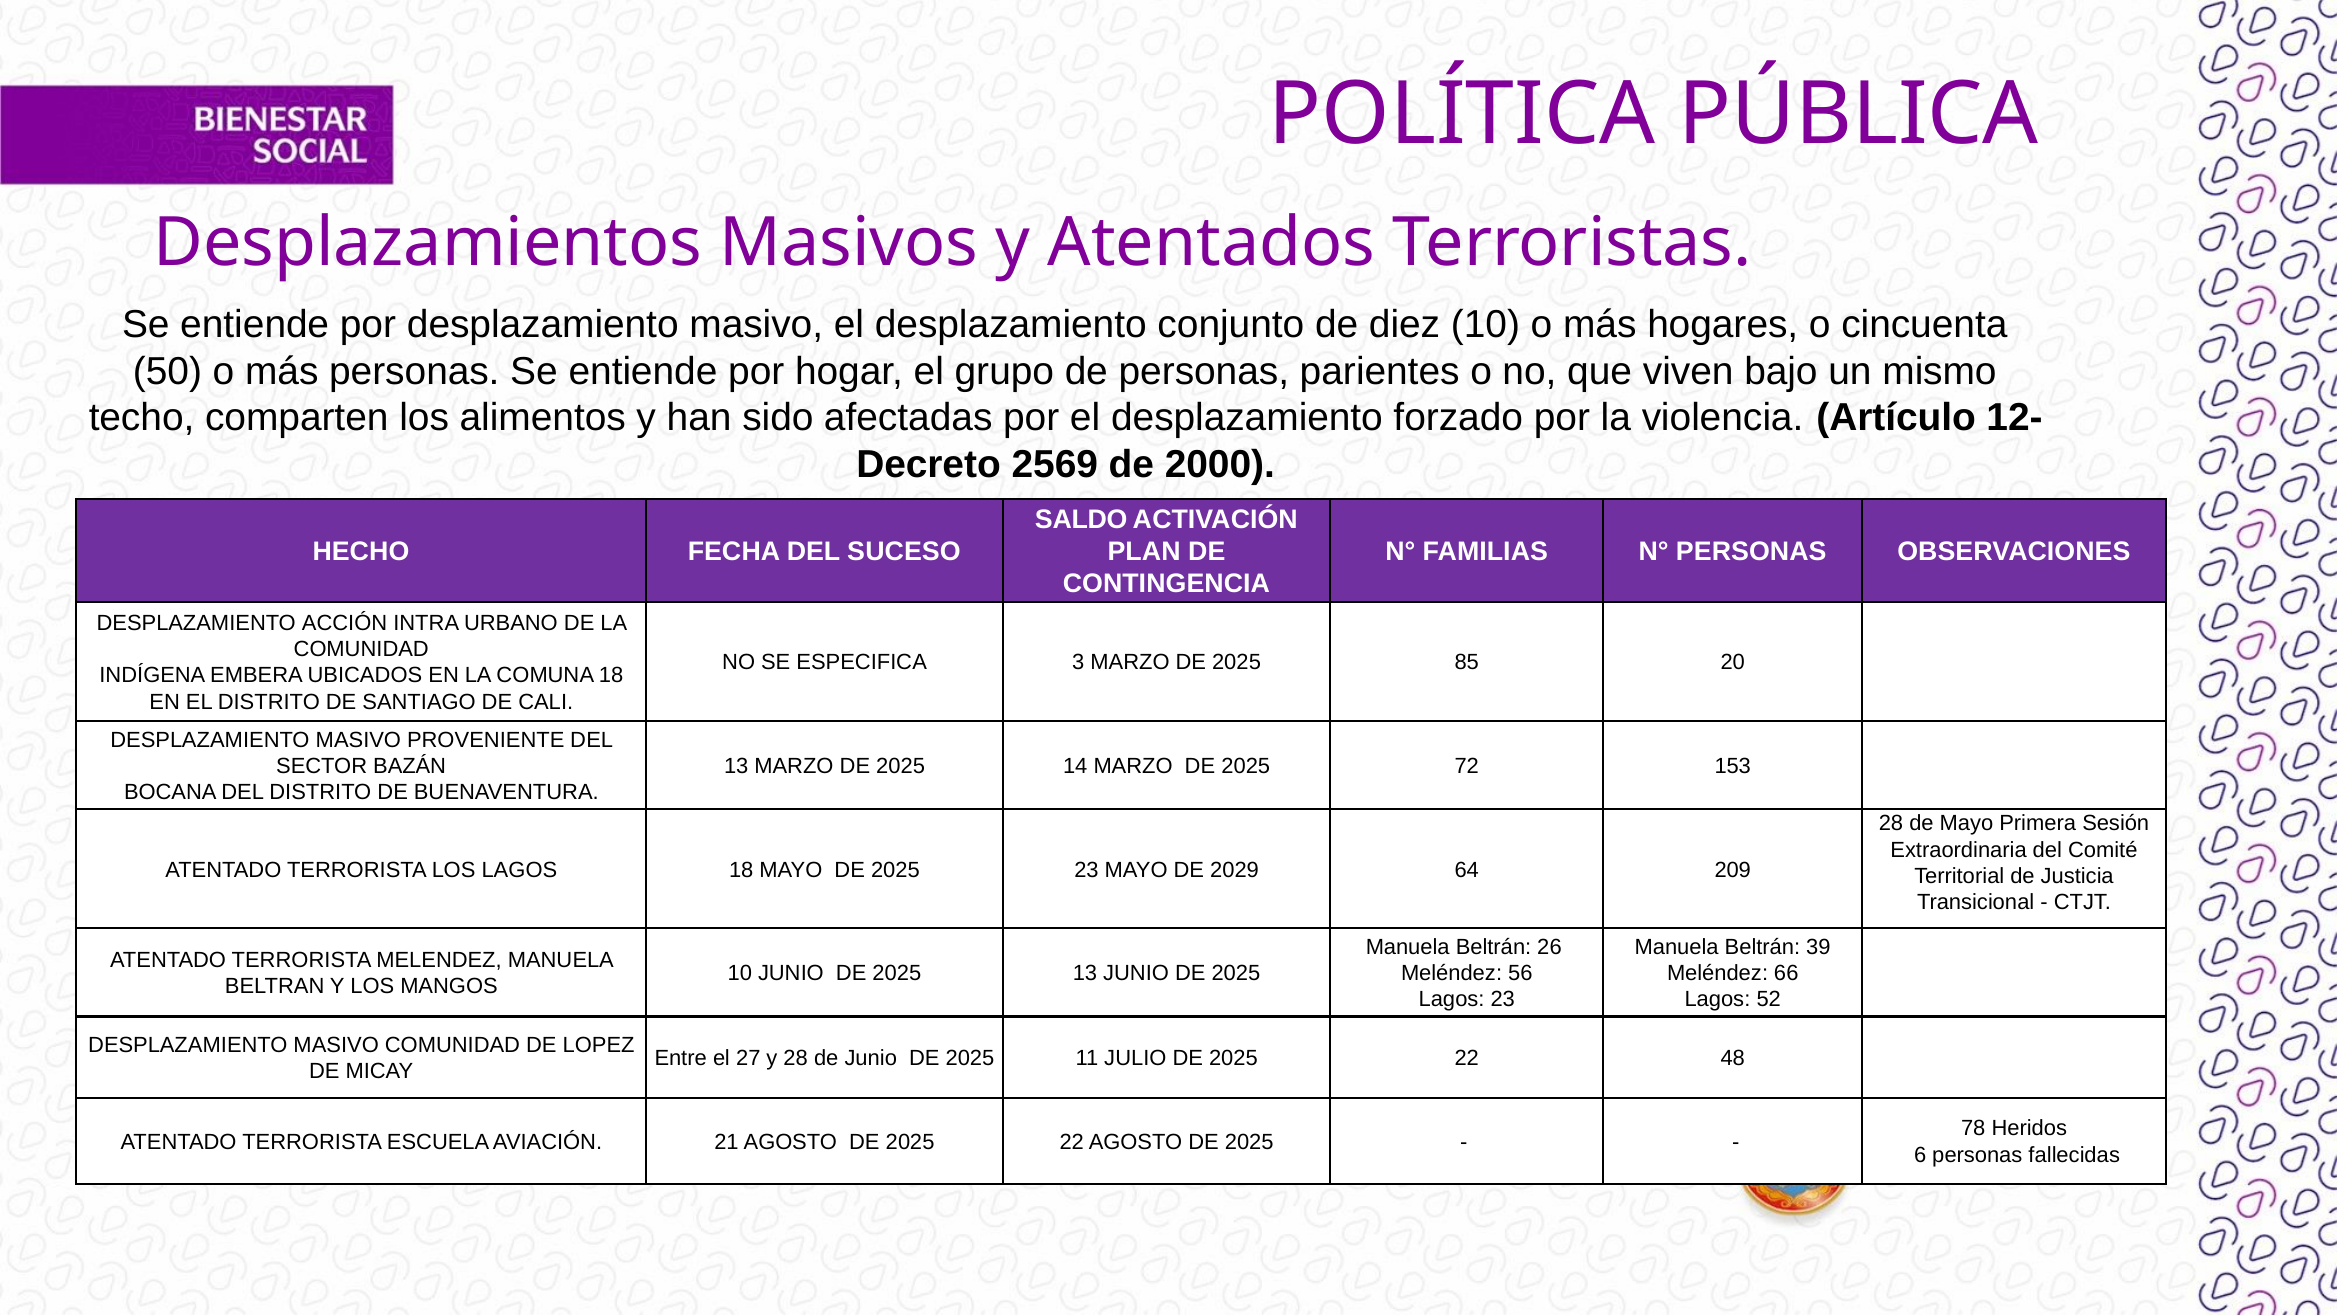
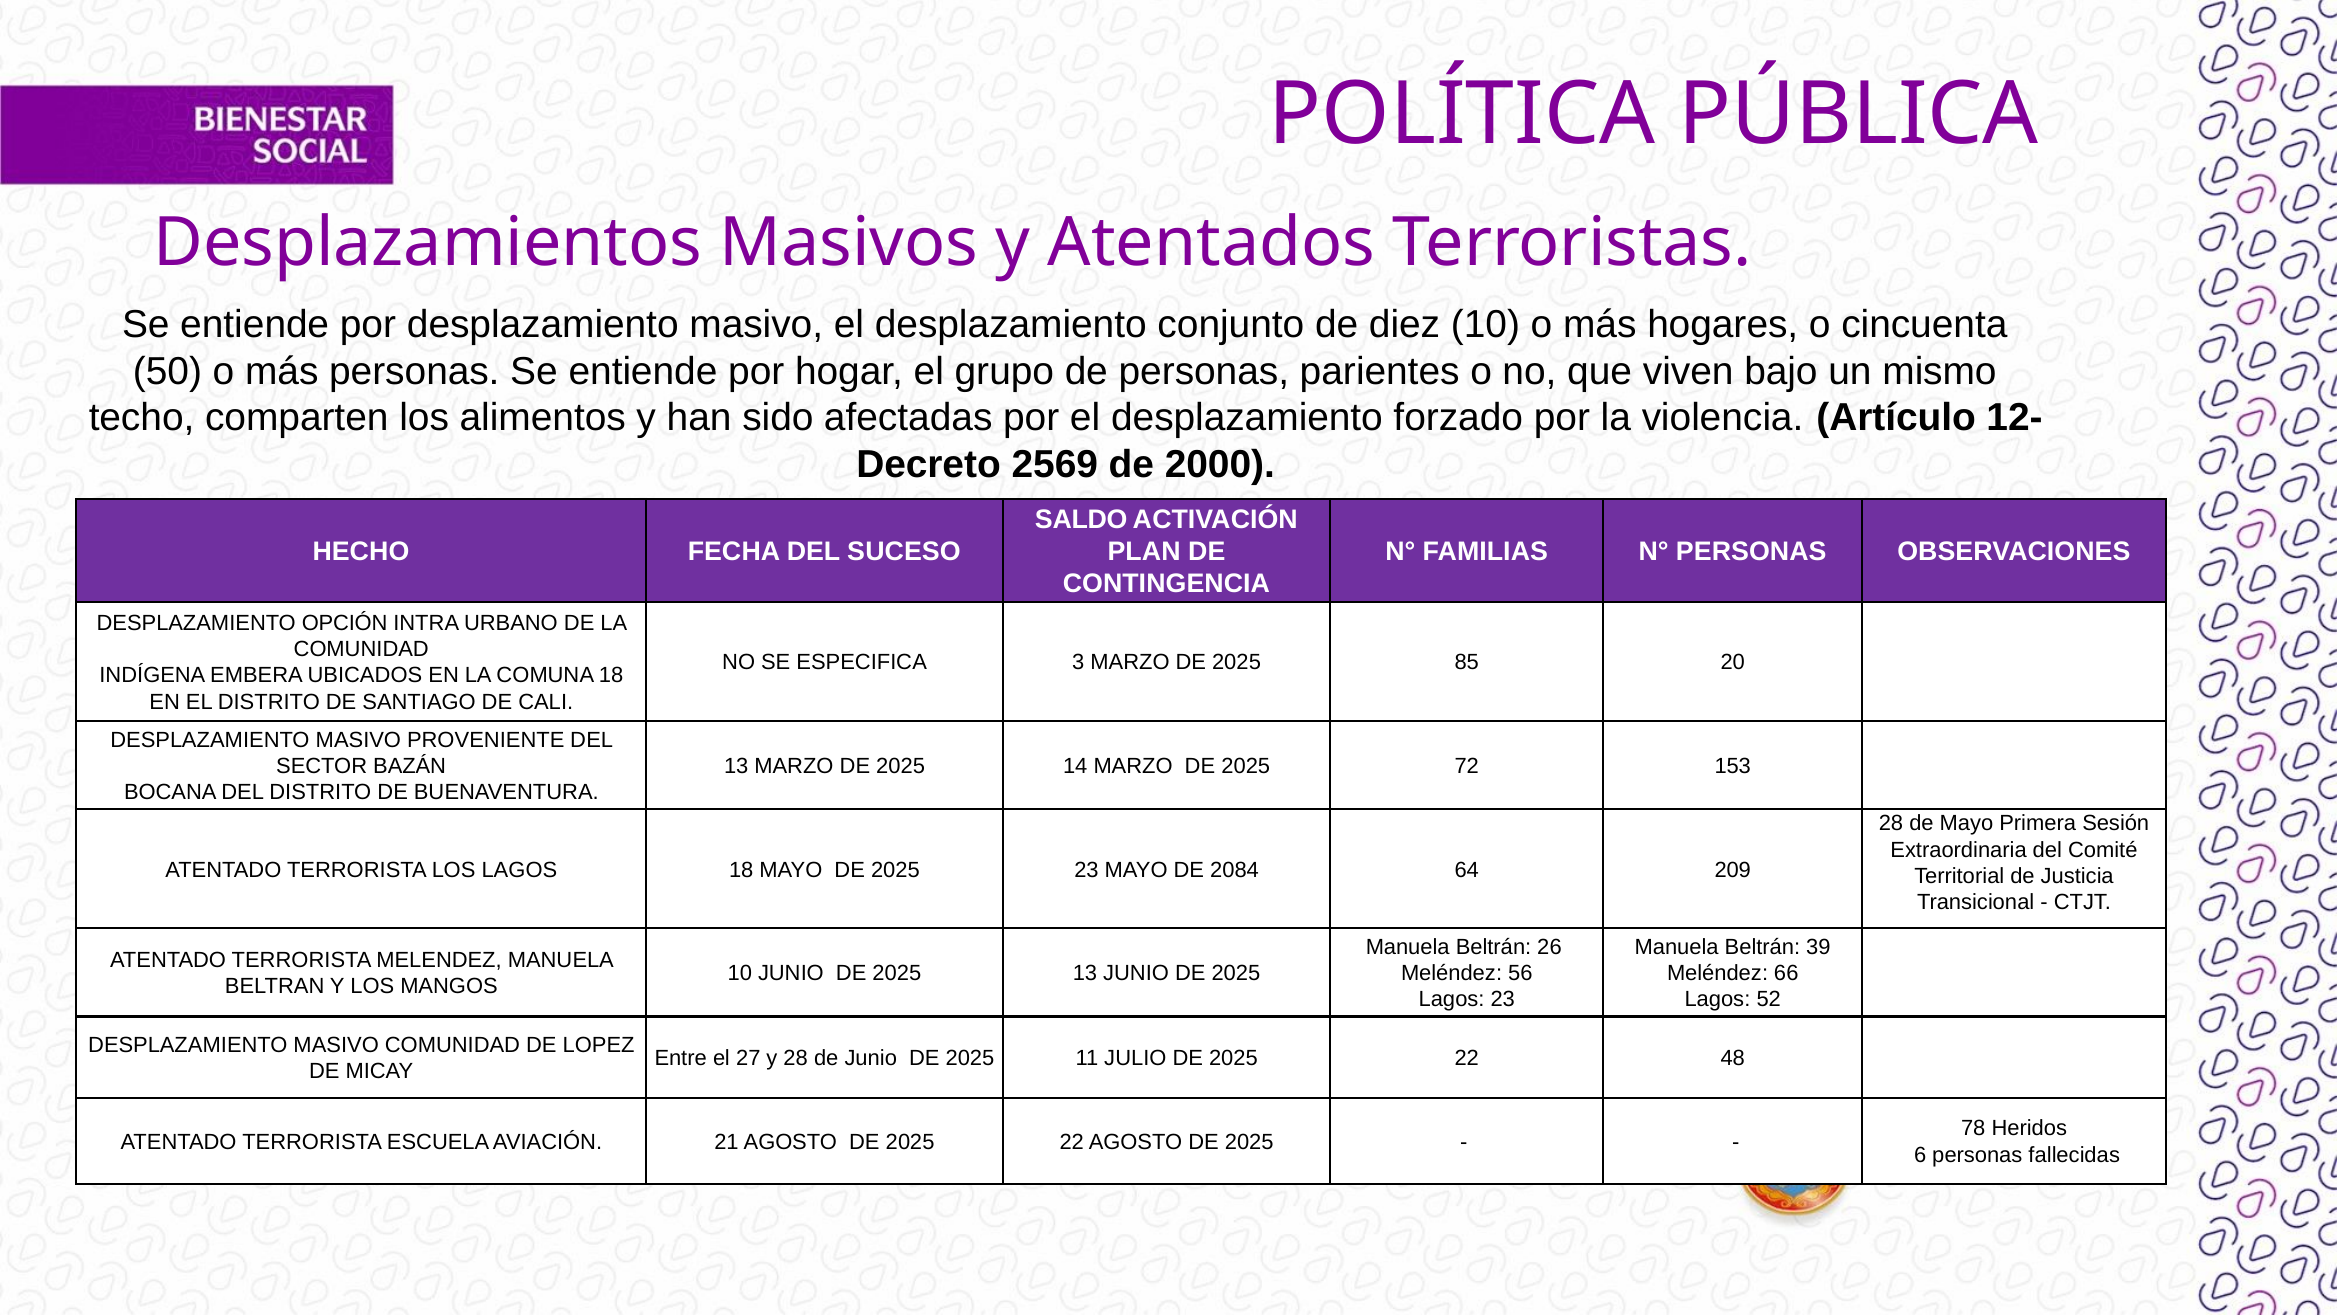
ACCIÓN: ACCIÓN -> OPCIÓN
2029: 2029 -> 2084
